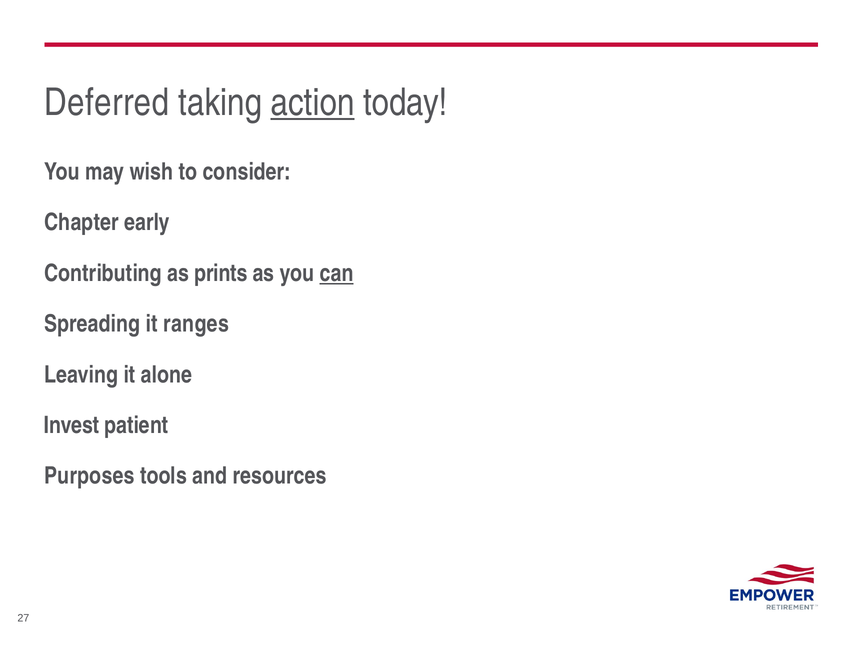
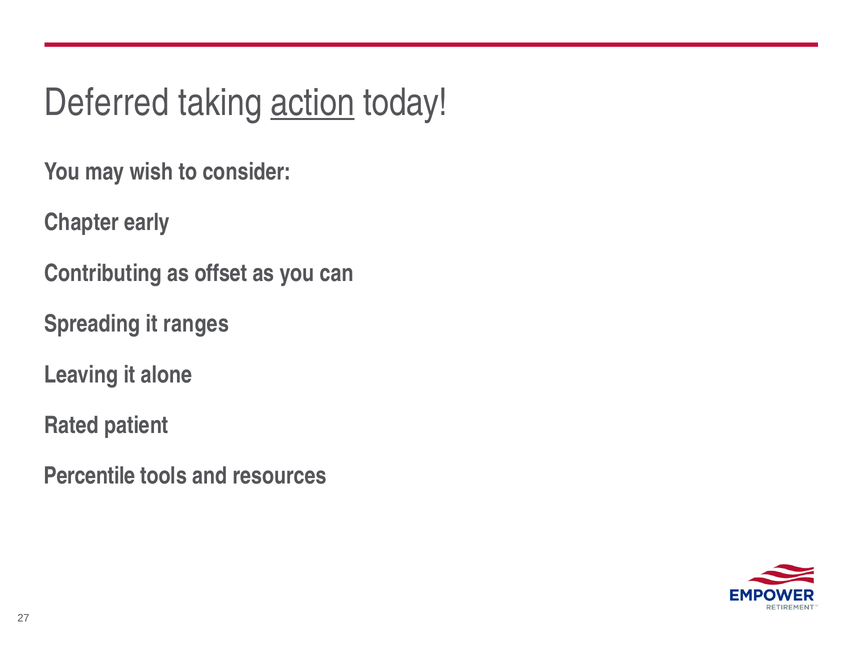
prints: prints -> offset
can underline: present -> none
Invest: Invest -> Rated
Purposes: Purposes -> Percentile
